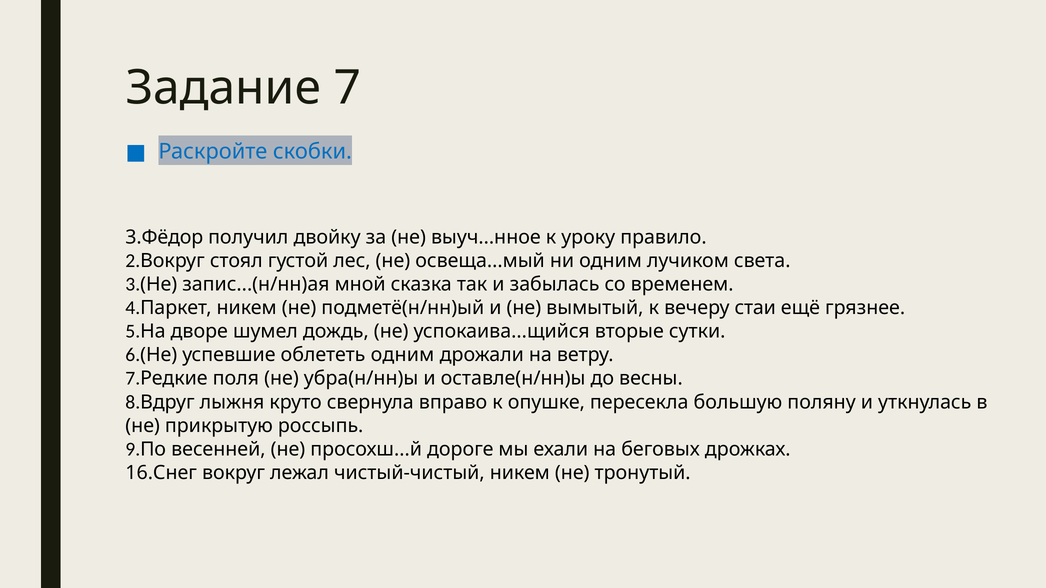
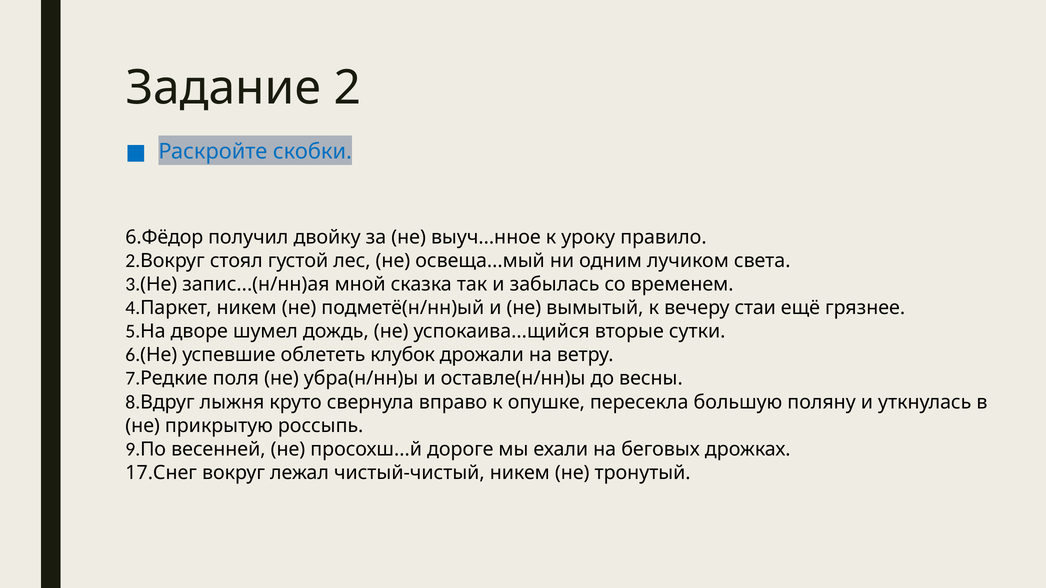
Задание 7: 7 -> 2
3.Фёдор: 3.Фёдор -> 6.Фёдор
облететь одним: одним -> клубок
16.Снег: 16.Снег -> 17.Снег
